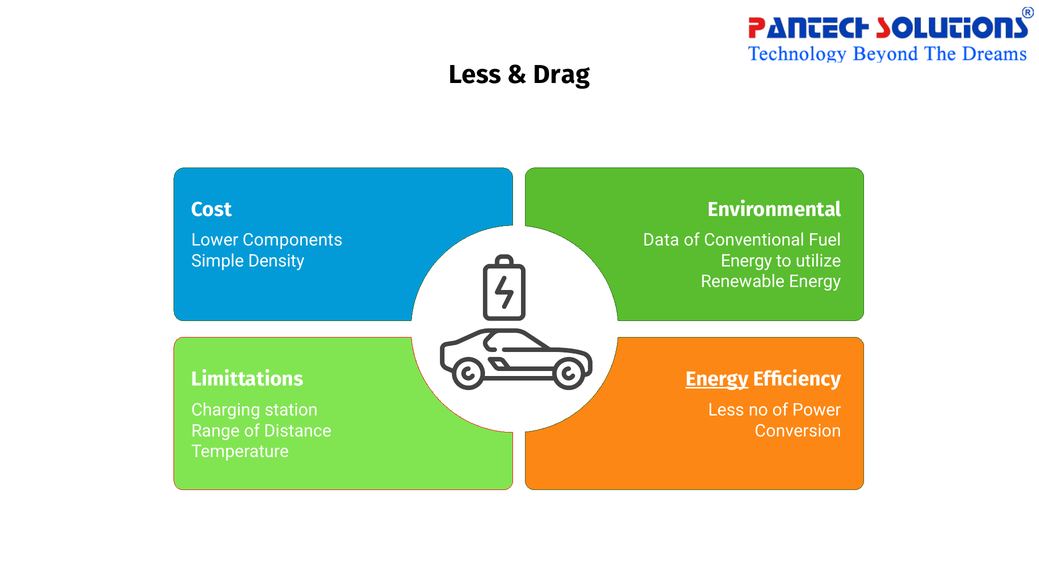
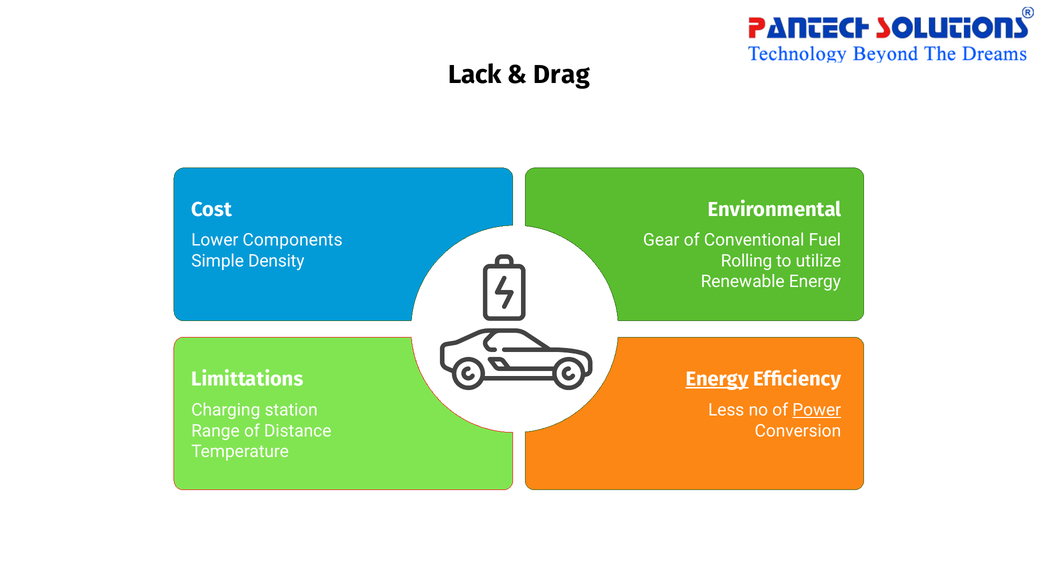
Less at (475, 75): Less -> Lack
Data: Data -> Gear
Energy at (747, 261): Energy -> Rolling
Power underline: none -> present
